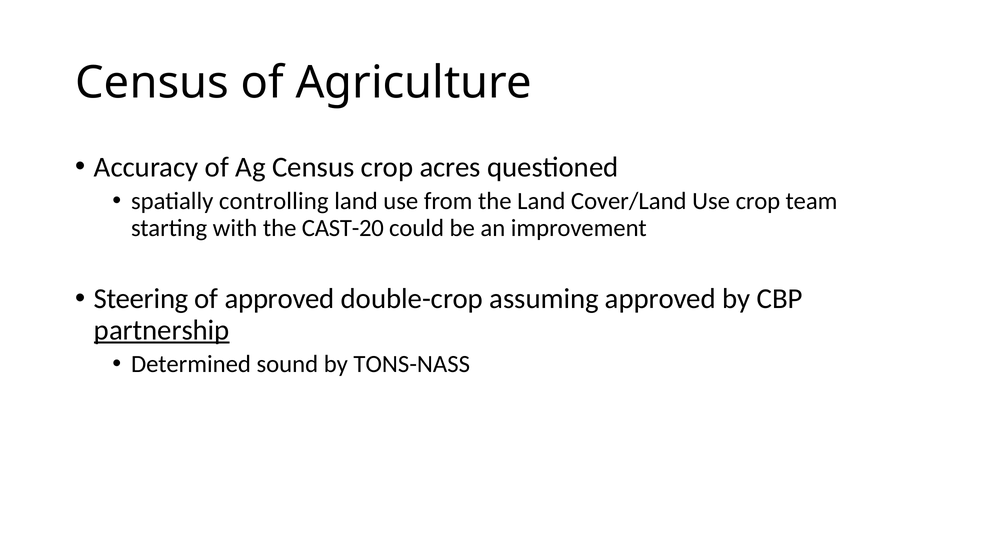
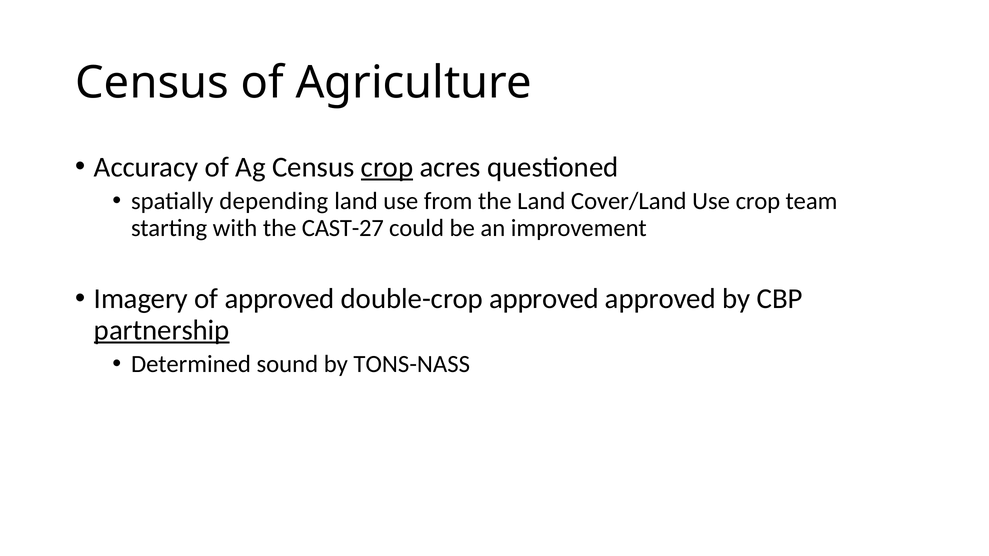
crop at (387, 167) underline: none -> present
controlling: controlling -> depending
CAST-20: CAST-20 -> CAST-27
Steering: Steering -> Imagery
double-crop assuming: assuming -> approved
